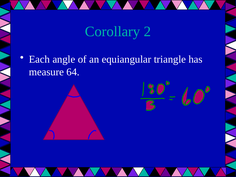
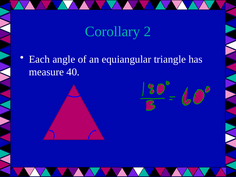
64: 64 -> 40
